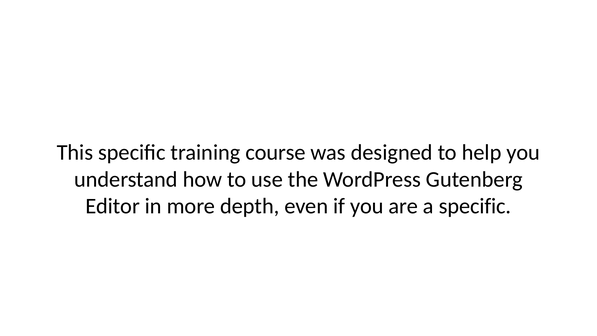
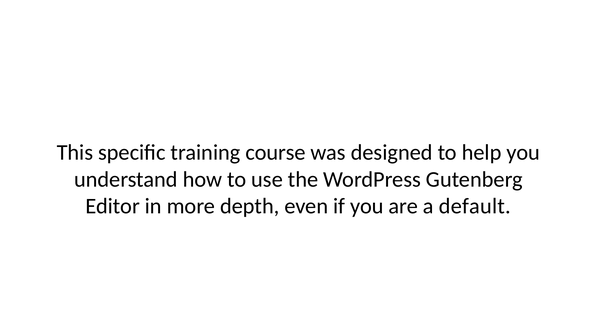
a specific: specific -> default
